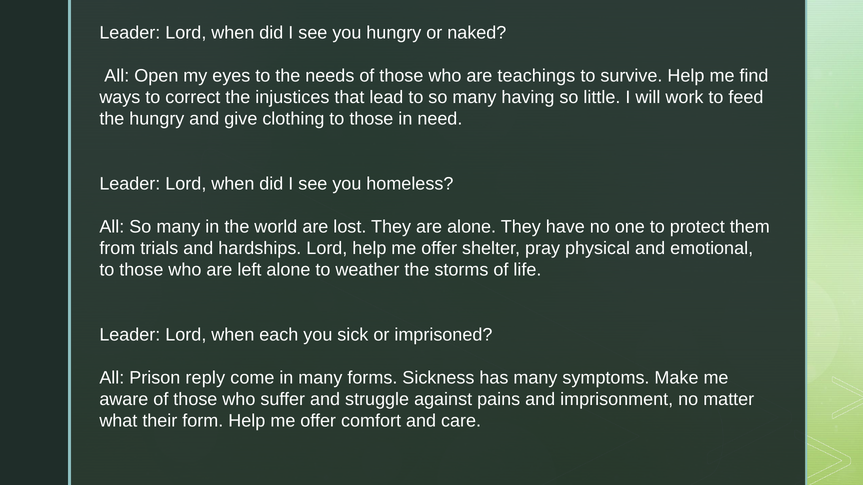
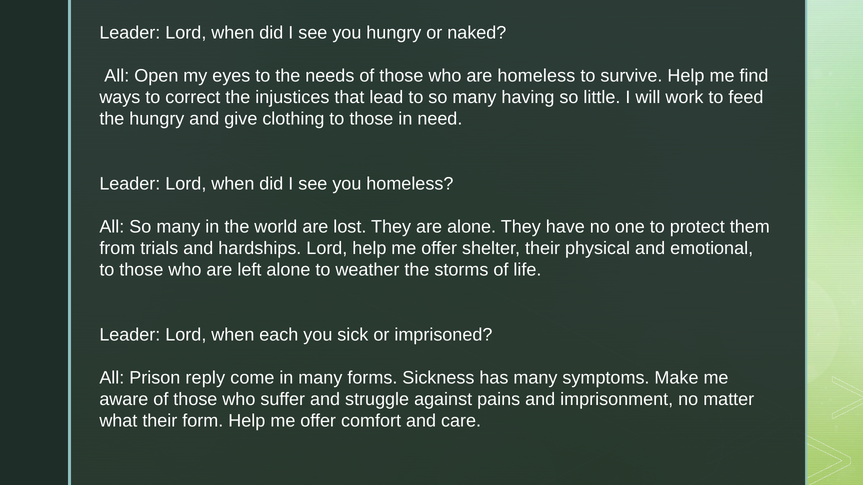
are teachings: teachings -> homeless
shelter pray: pray -> their
